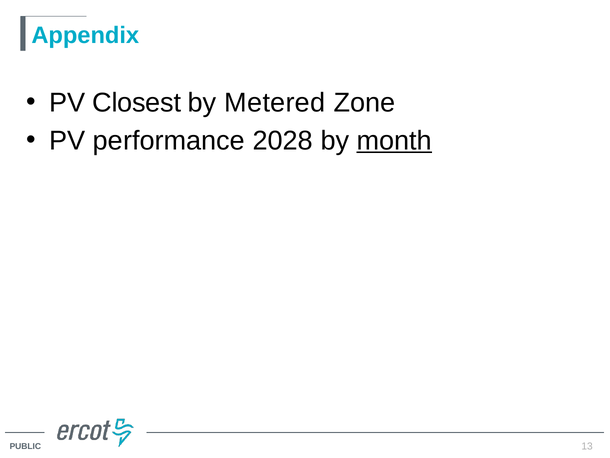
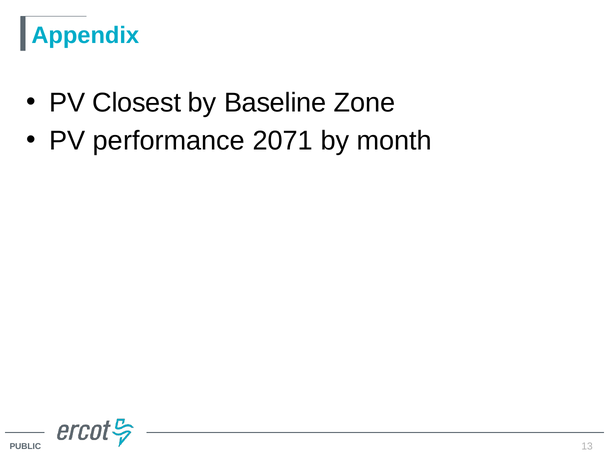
Metered: Metered -> Baseline
2028: 2028 -> 2071
month underline: present -> none
